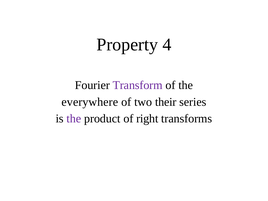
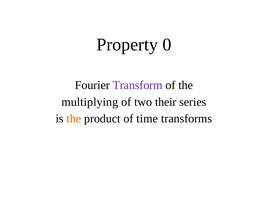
4: 4 -> 0
everywhere: everywhere -> multiplying
the at (74, 119) colour: purple -> orange
right: right -> time
